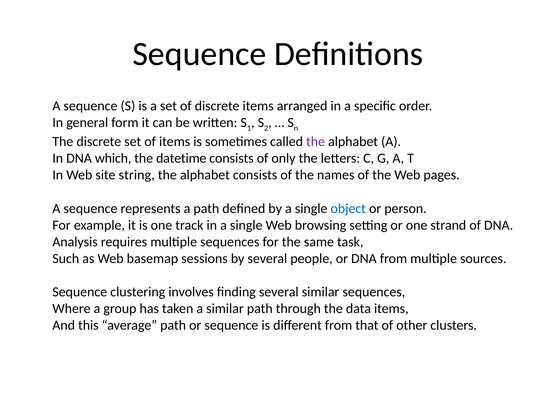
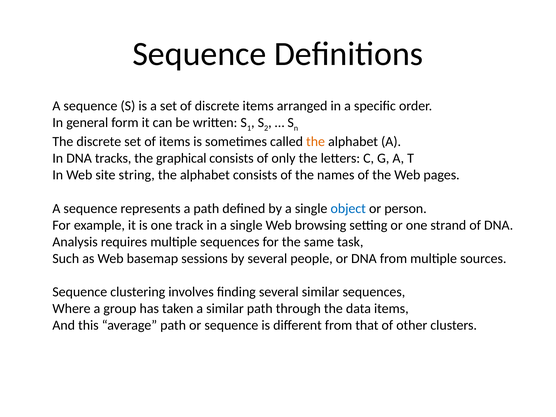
the at (316, 142) colour: purple -> orange
which: which -> tracks
datetime: datetime -> graphical
